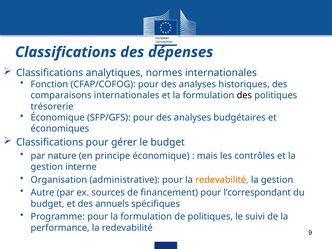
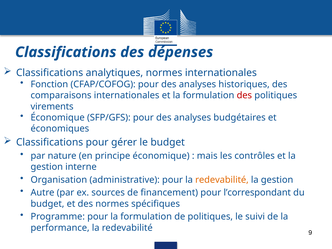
des at (244, 95) colour: black -> red
trésorerie: trésorerie -> virements
des annuels: annuels -> normes
